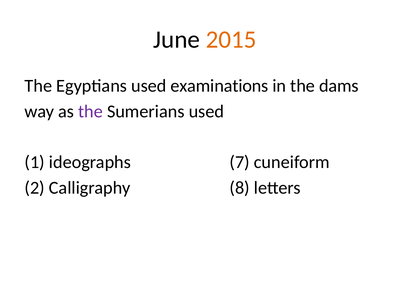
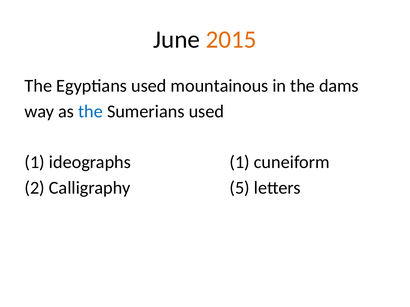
examinations: examinations -> mountainous
the at (91, 112) colour: purple -> blue
ideographs 7: 7 -> 1
8: 8 -> 5
